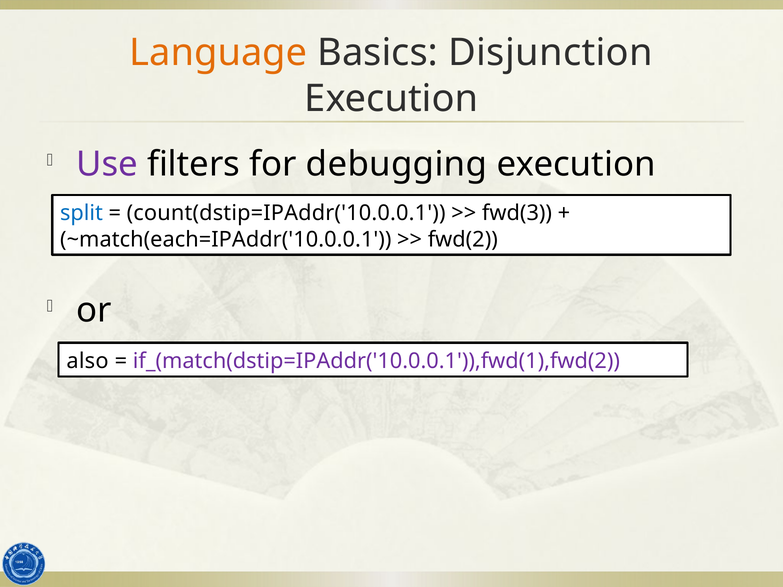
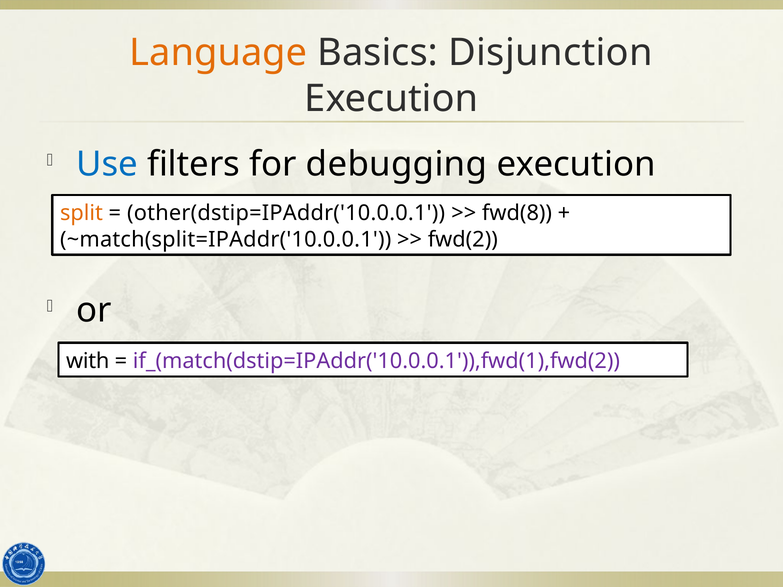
Use colour: purple -> blue
split colour: blue -> orange
count(dstip=IPAddr('10.0.0.1: count(dstip=IPAddr('10.0.0.1 -> other(dstip=IPAddr('10.0.0.1
fwd(3: fwd(3 -> fwd(8
~match(each=IPAddr('10.0.0.1: ~match(each=IPAddr('10.0.0.1 -> ~match(split=IPAddr('10.0.0.1
also: also -> with
